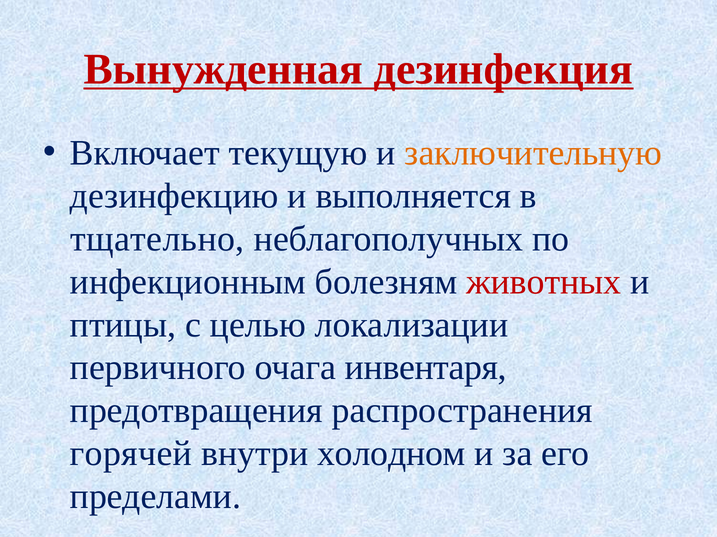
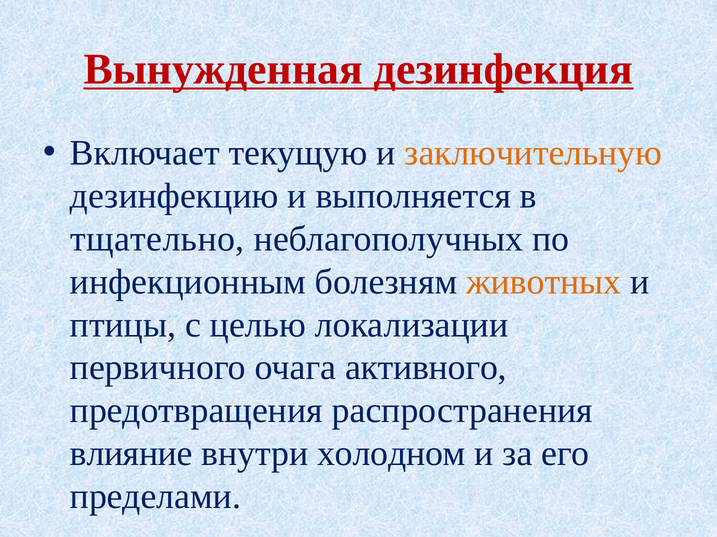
животных colour: red -> orange
инвентаря: инвентаря -> активного
горячей: горячей -> влияние
